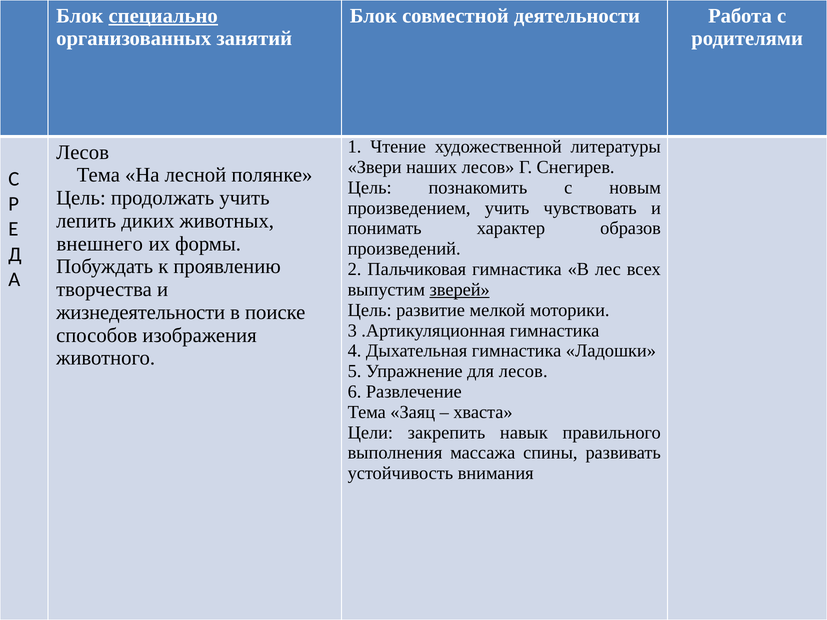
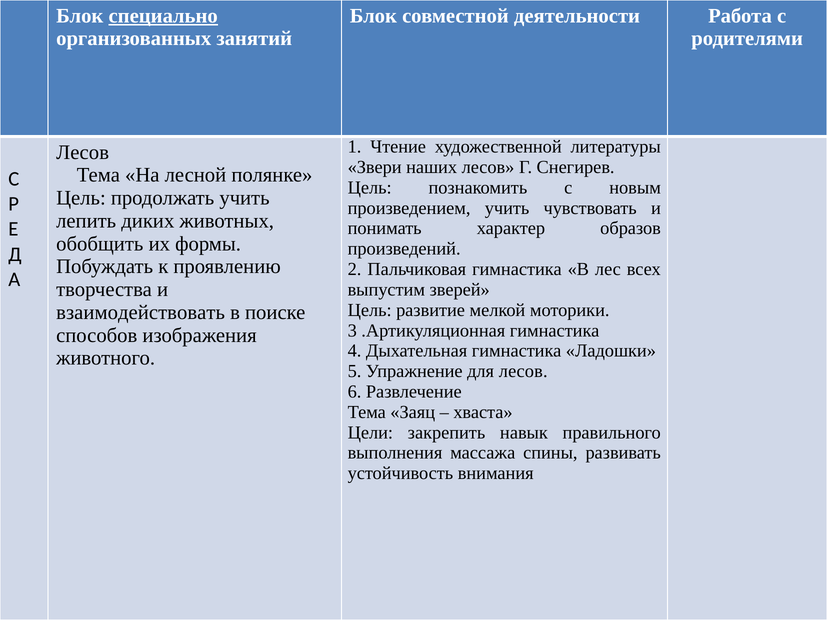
внешнего: внешнего -> обобщить
зверей underline: present -> none
жизнедеятельности: жизнедеятельности -> взаимодействовать
